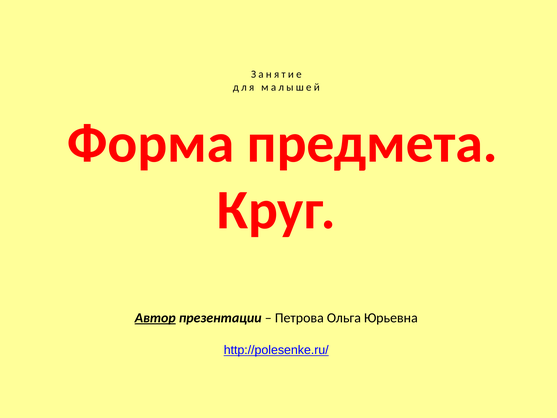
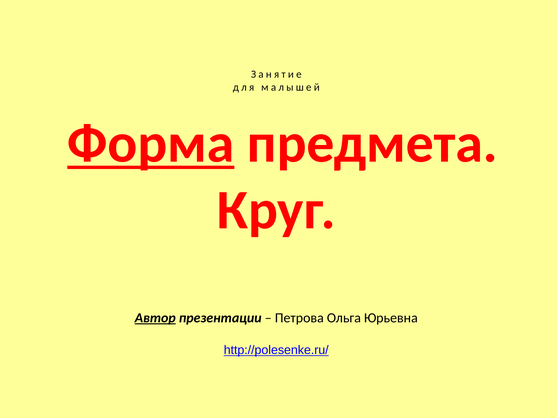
Форма underline: none -> present
